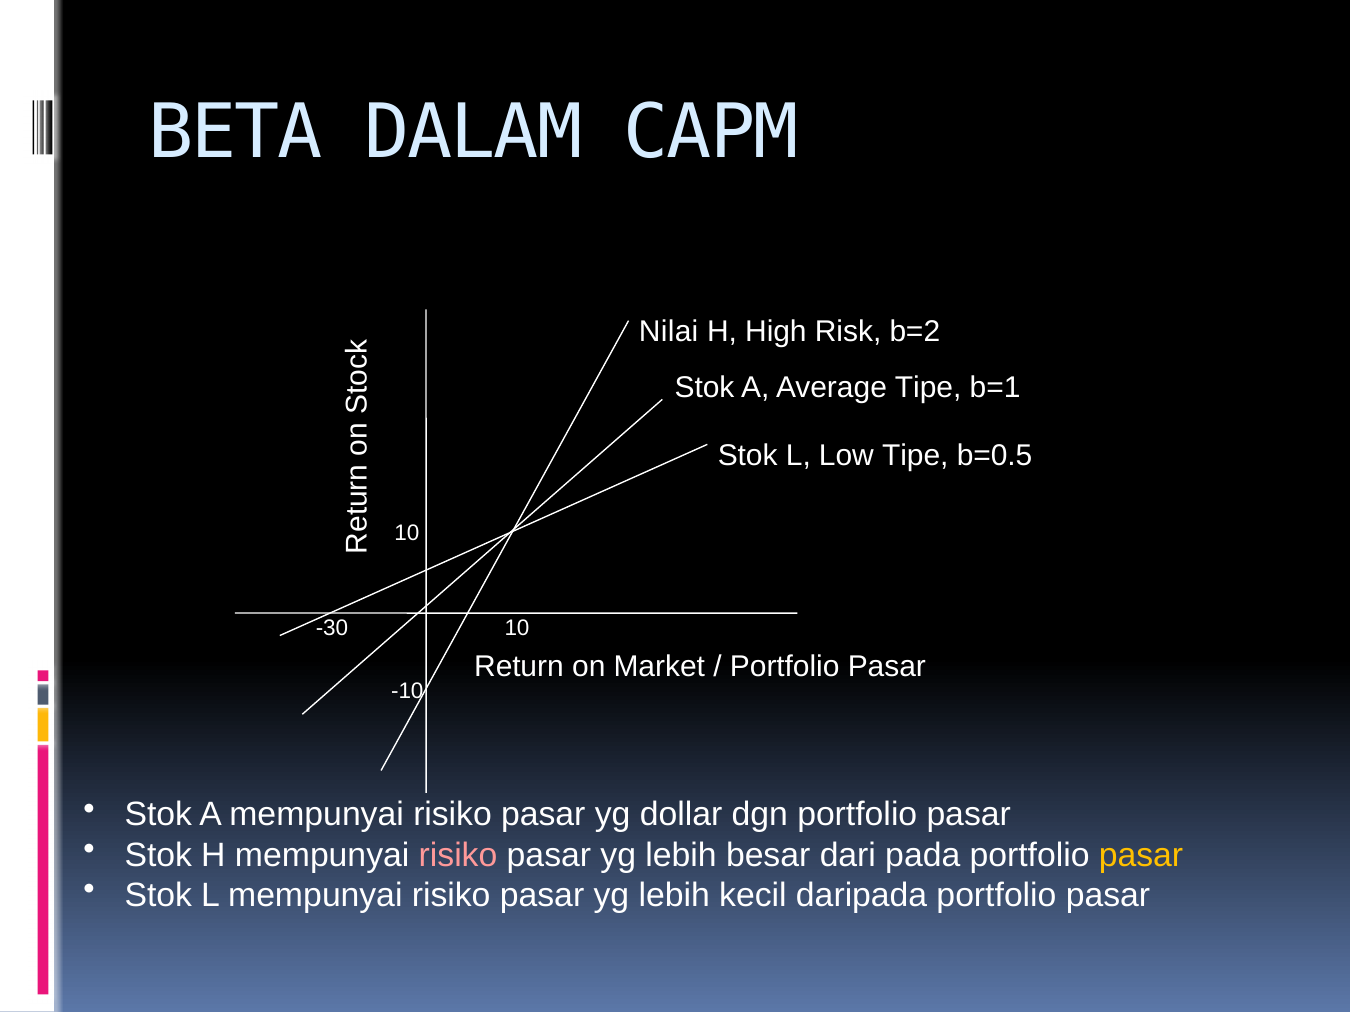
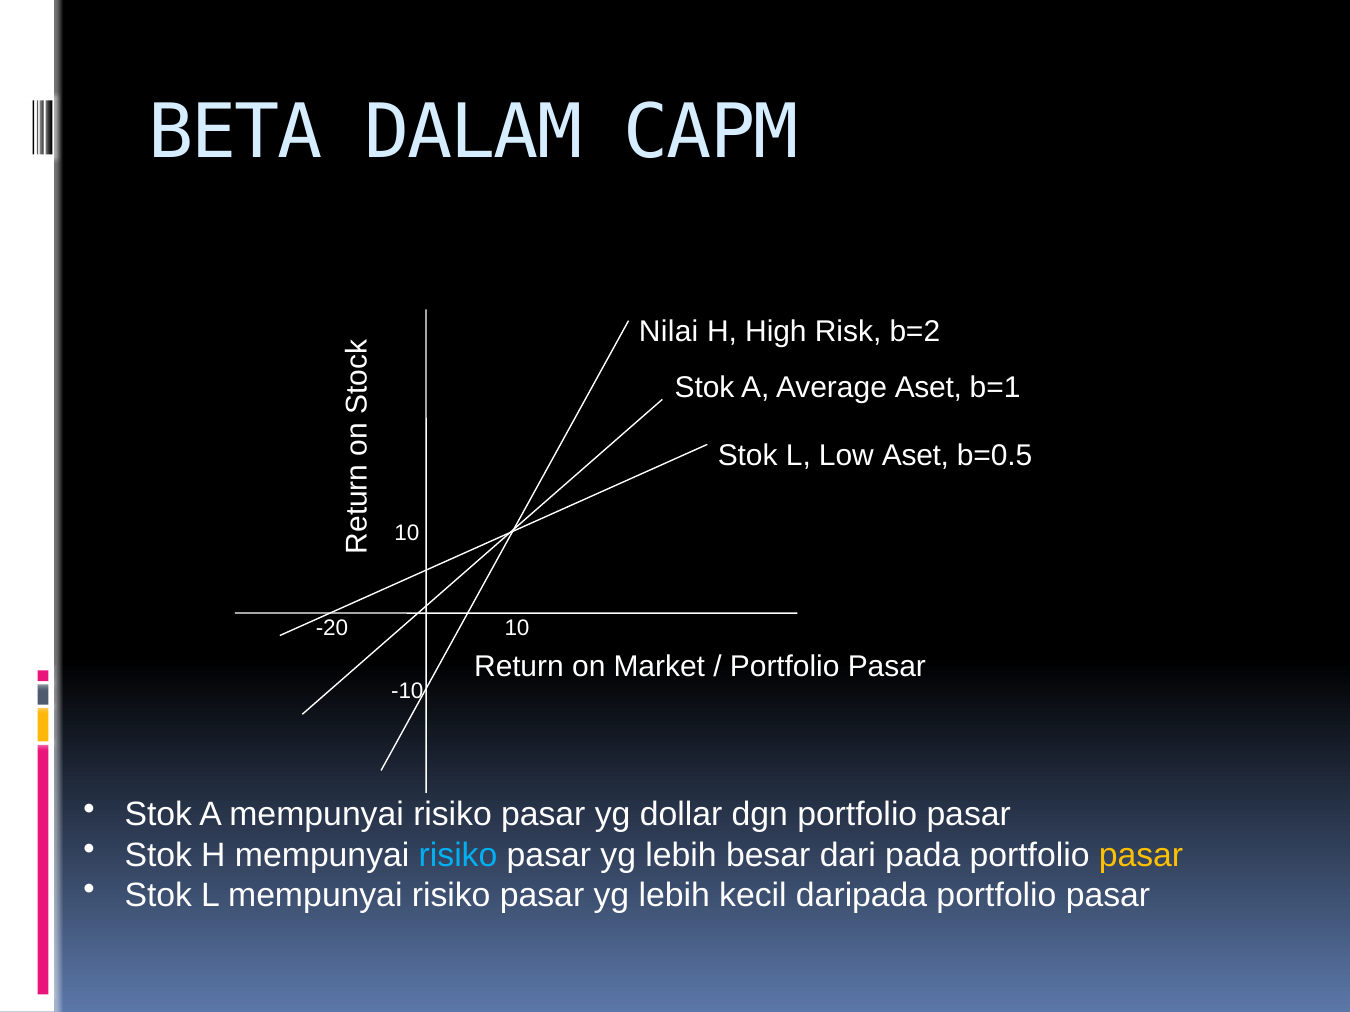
Average Tipe: Tipe -> Aset
Low Tipe: Tipe -> Aset
-30: -30 -> -20
risiko at (458, 855) colour: pink -> light blue
